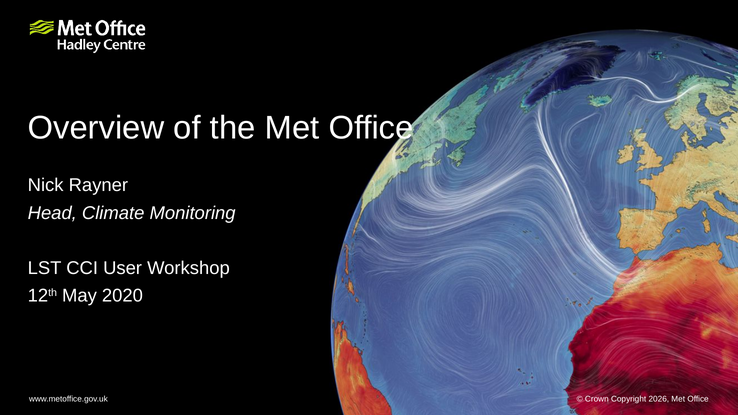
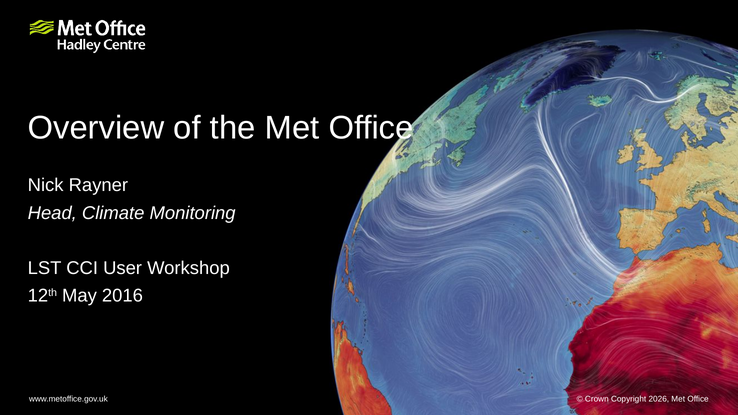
2020: 2020 -> 2016
